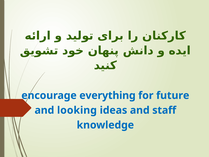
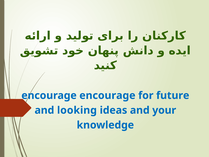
encourage everything: everything -> encourage
staff: staff -> your
